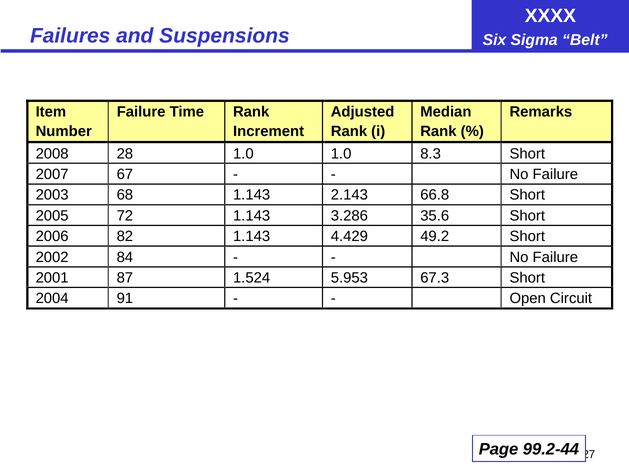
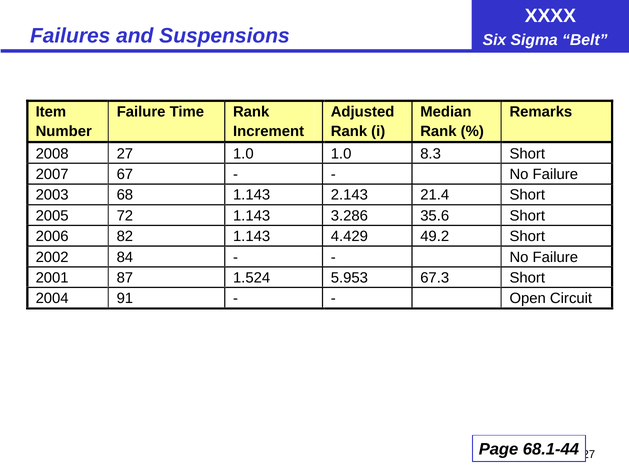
2008 28: 28 -> 27
66.8: 66.8 -> 21.4
99.2-44: 99.2-44 -> 68.1-44
